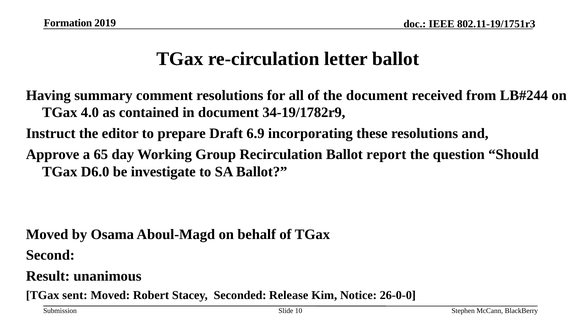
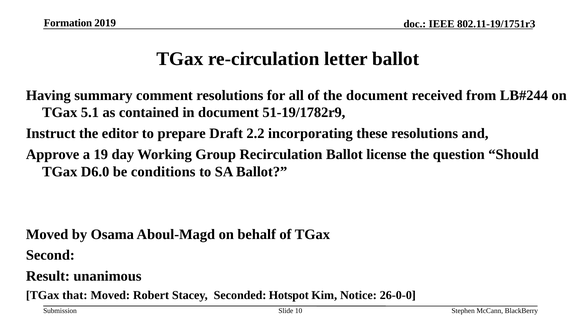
4.0: 4.0 -> 5.1
34-19/1782r9: 34-19/1782r9 -> 51-19/1782r9
6.9: 6.9 -> 2.2
65: 65 -> 19
report: report -> license
investigate: investigate -> conditions
sent: sent -> that
Release: Release -> Hotspot
